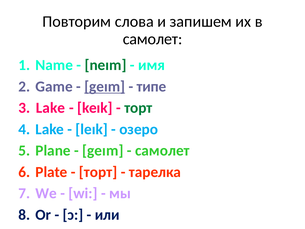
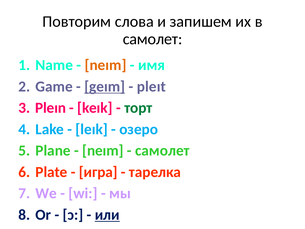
neım at (106, 65) colour: green -> orange
типе: типе -> pleıt
Lake at (50, 108): Lake -> Pleın
geım at (103, 151): geım -> neım
торт at (98, 172): торт -> игра
или underline: none -> present
